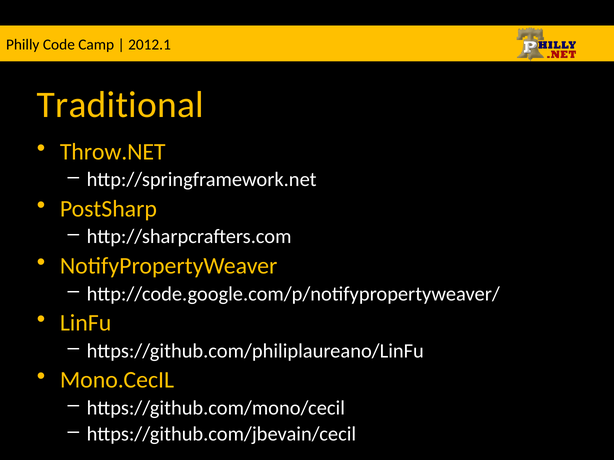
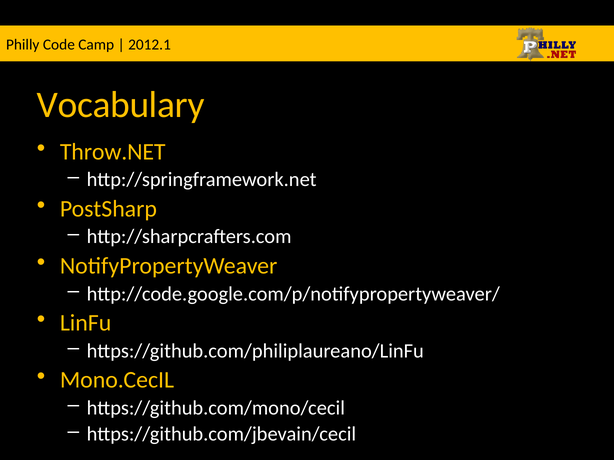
Traditional: Traditional -> Vocabulary
